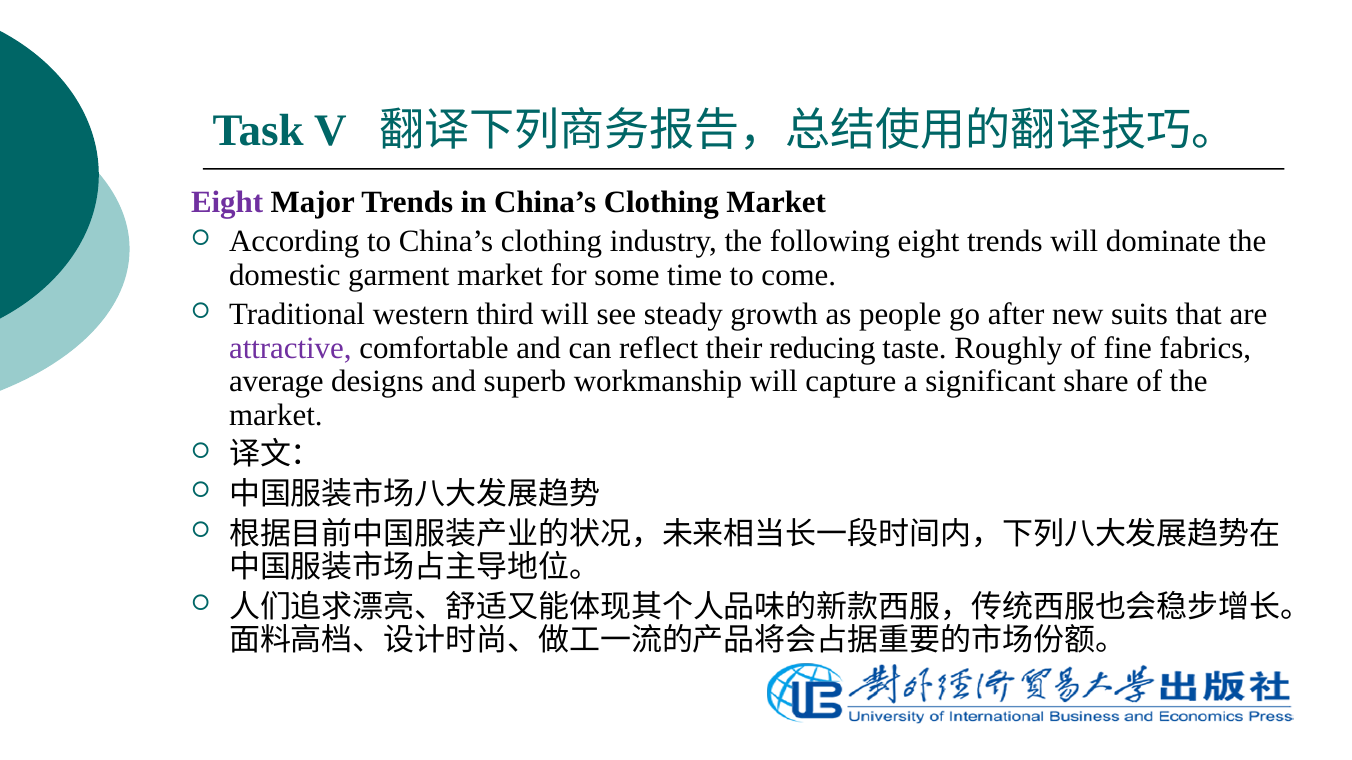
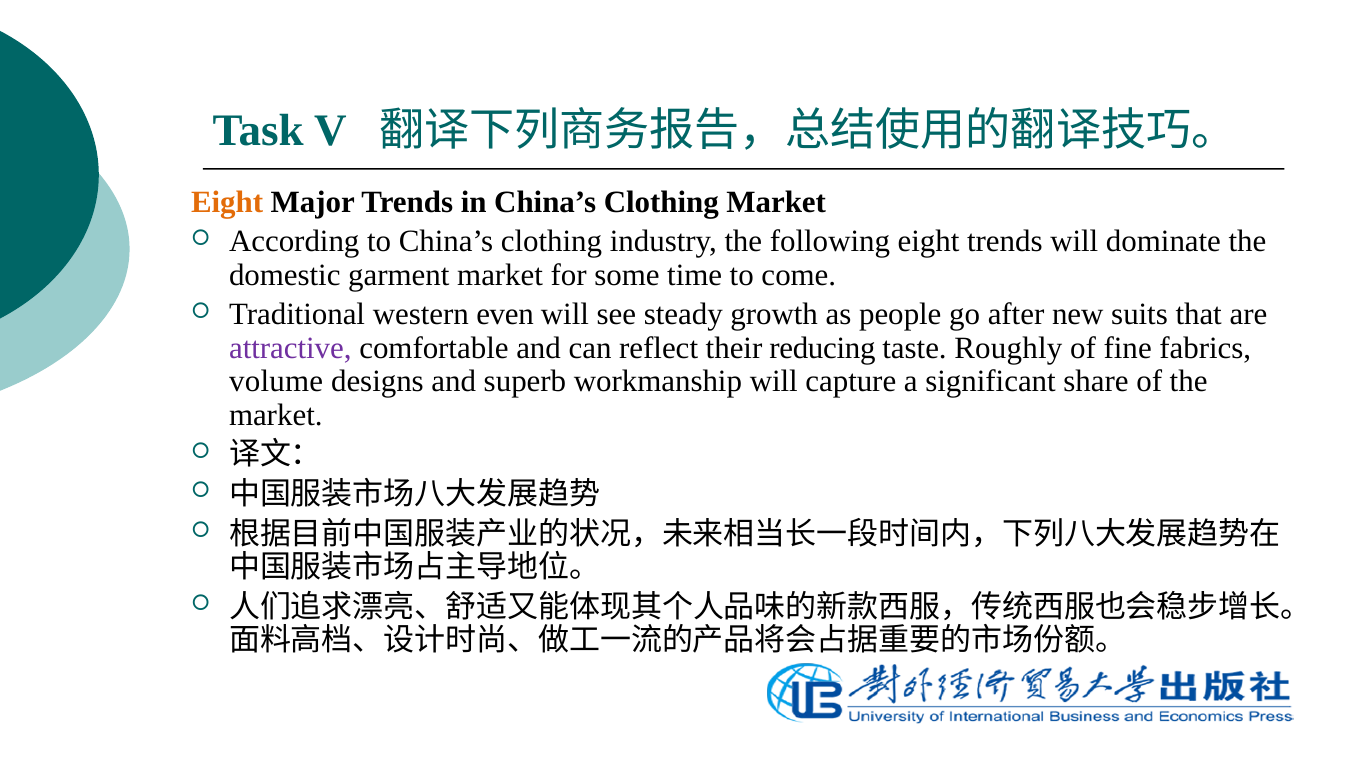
Eight at (227, 202) colour: purple -> orange
third: third -> even
average: average -> volume
